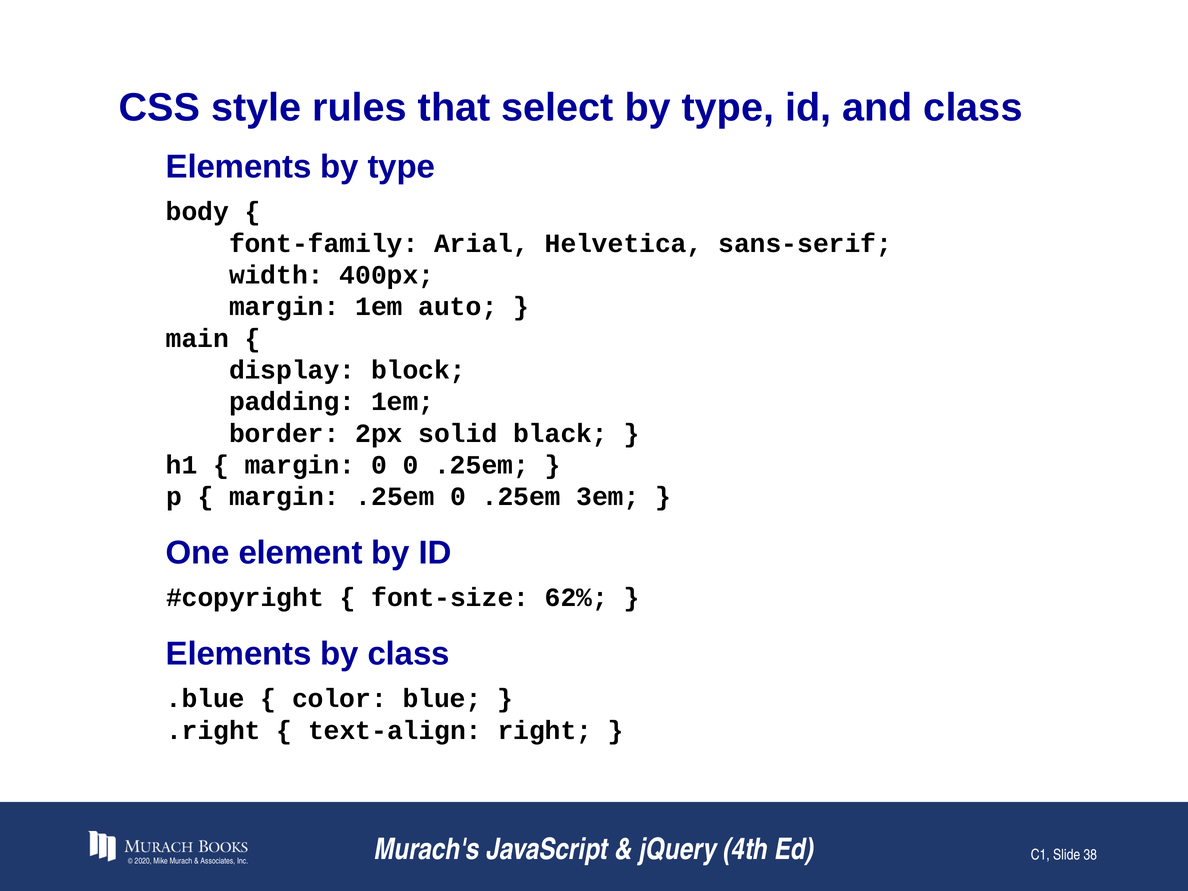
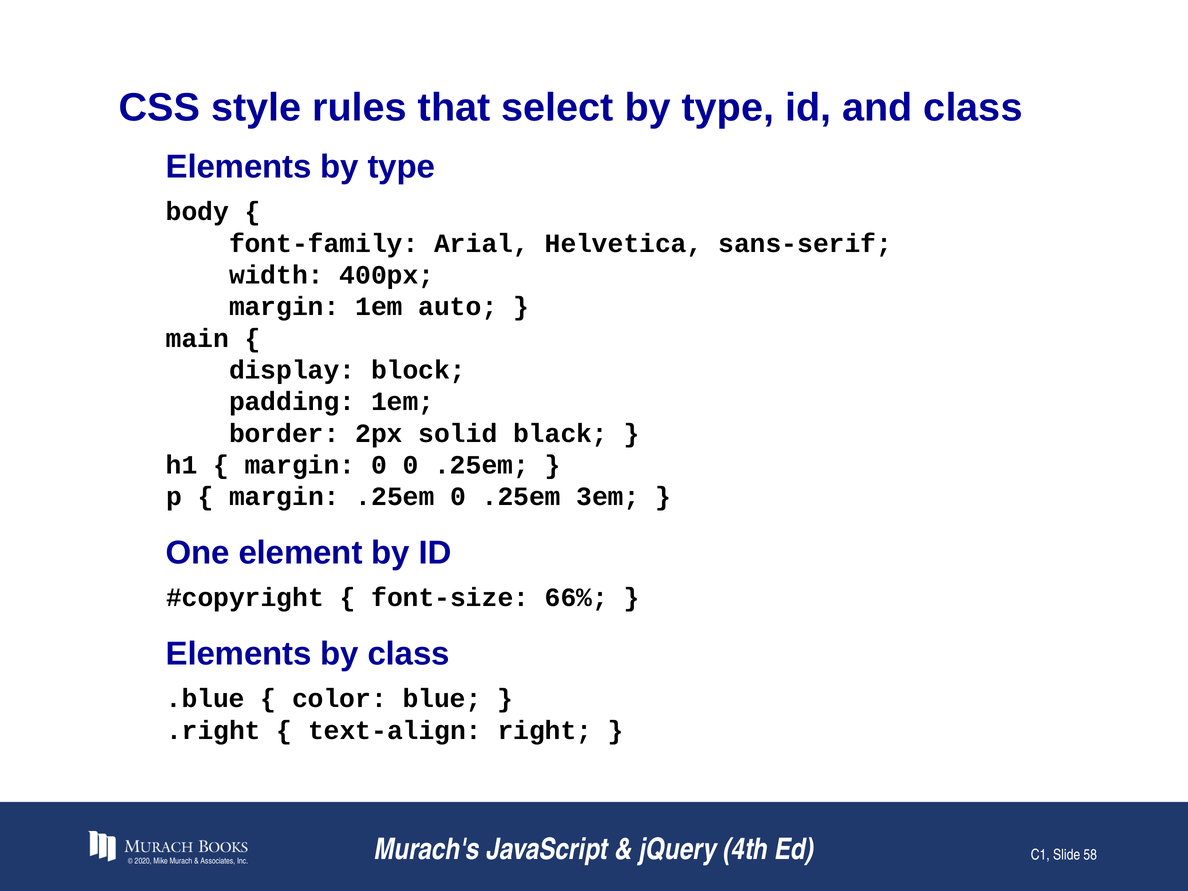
62%: 62% -> 66%
38: 38 -> 58
